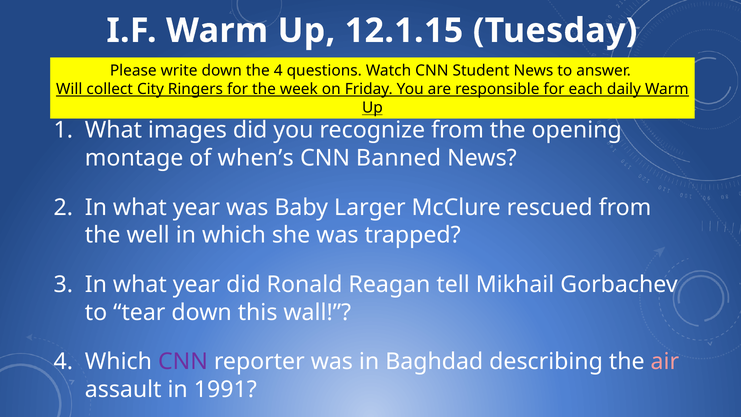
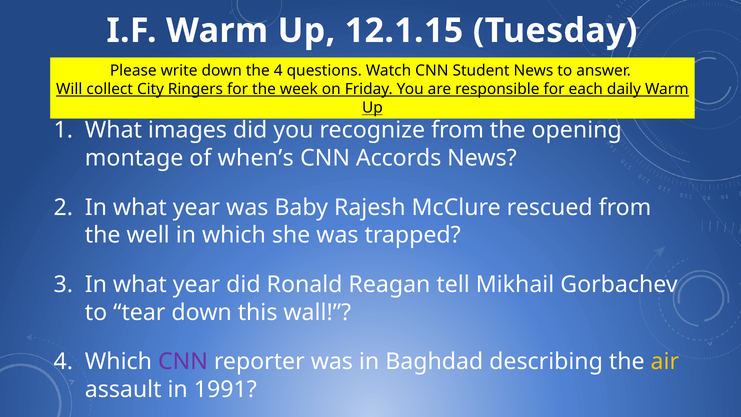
Banned: Banned -> Accords
Larger: Larger -> Rajesh
air colour: pink -> yellow
